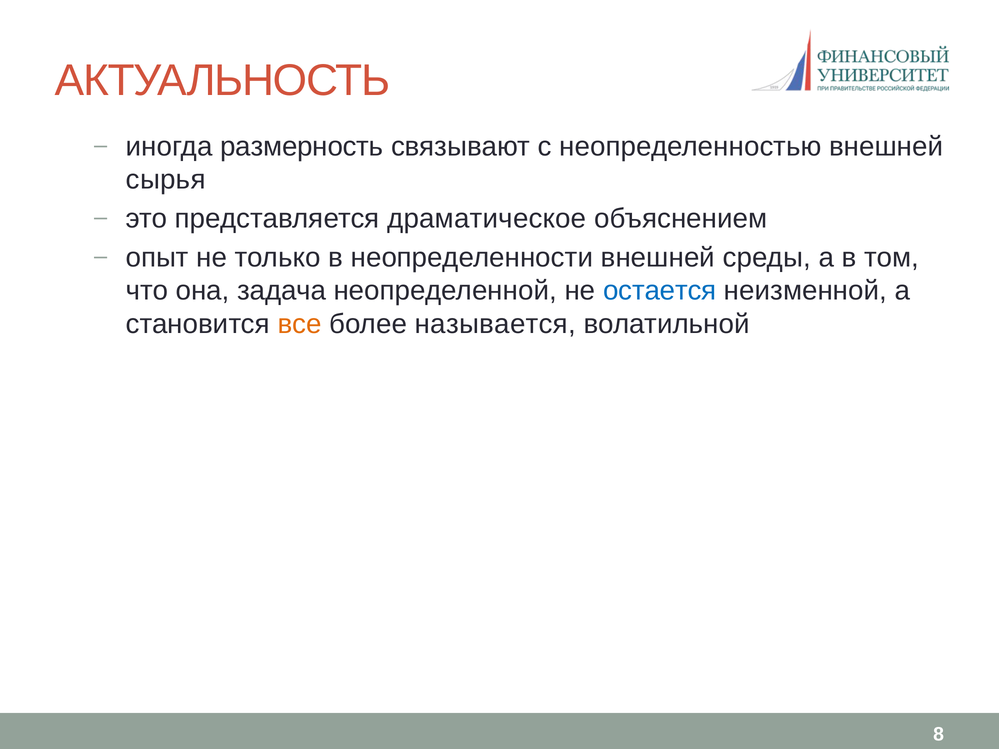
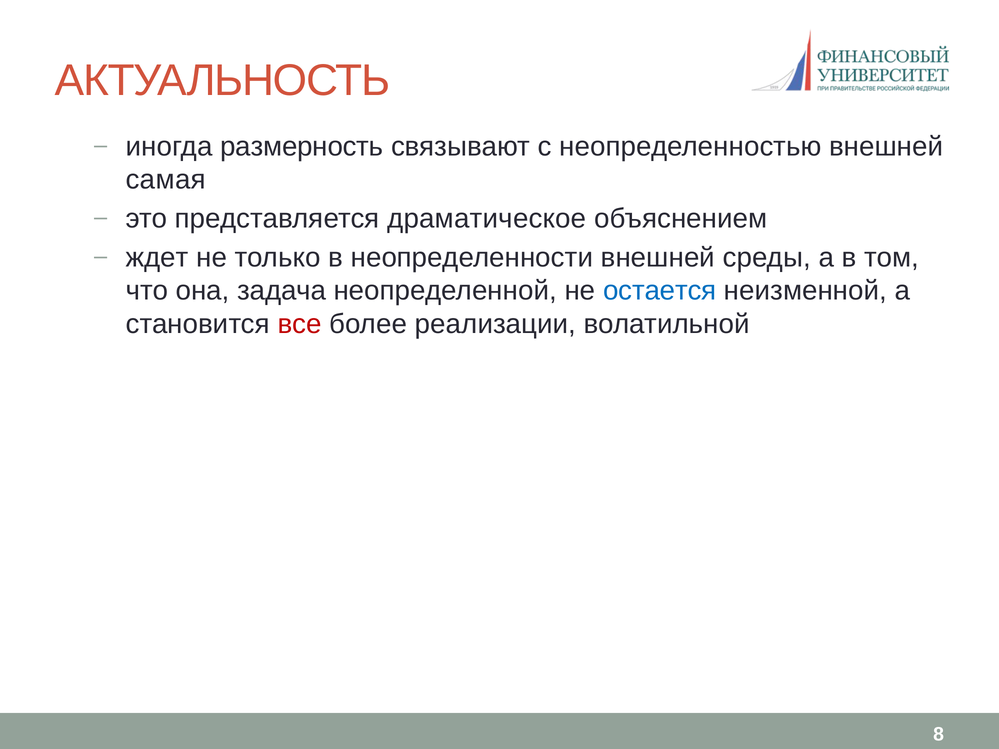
сырья: сырья -> самая
опыт: опыт -> ждет
все colour: orange -> red
называется: называется -> реализации
